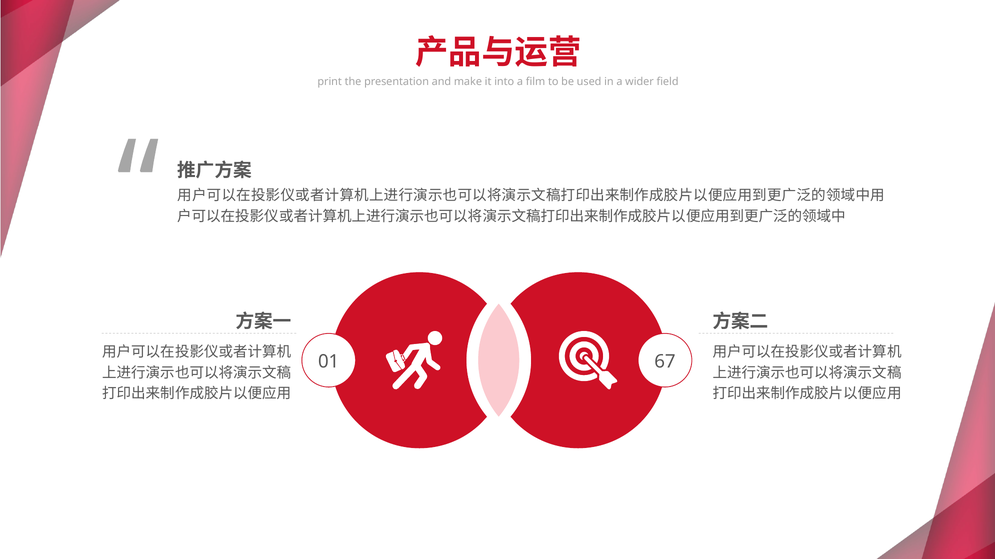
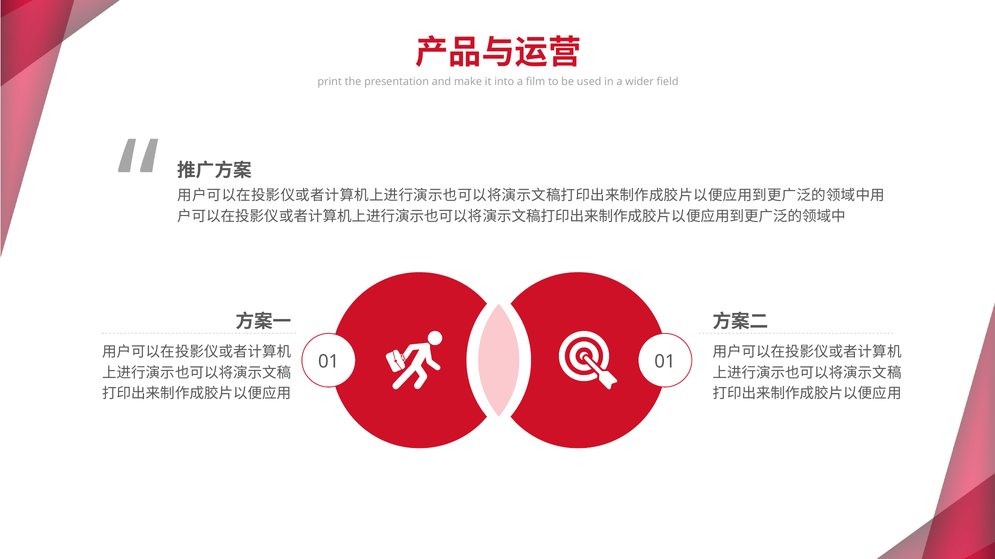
01 67: 67 -> 01
